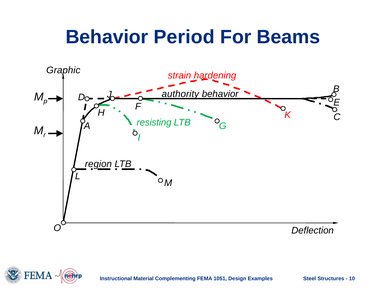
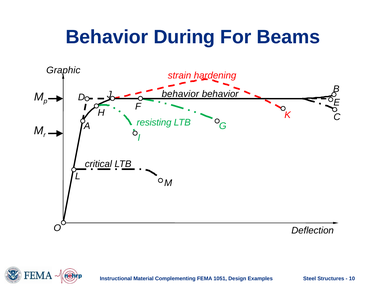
Period: Period -> During
authority at (180, 94): authority -> behavior
region: region -> critical
